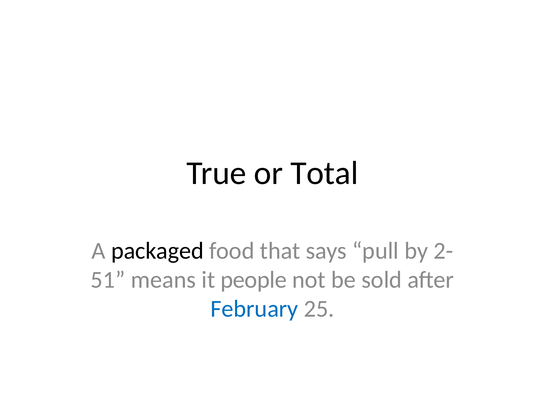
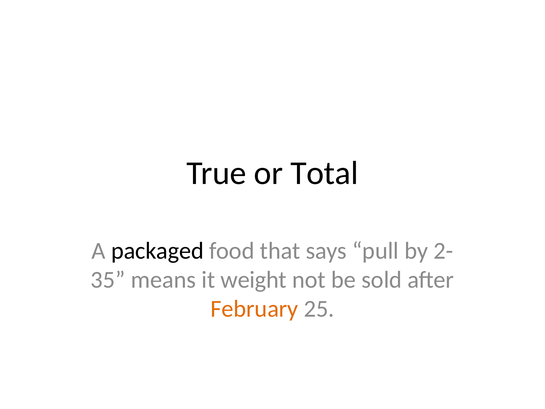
51: 51 -> 35
people: people -> weight
February colour: blue -> orange
